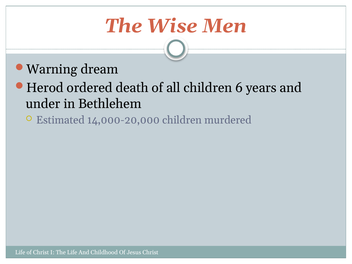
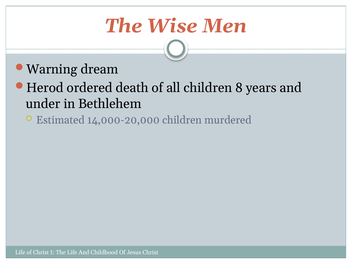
6: 6 -> 8
